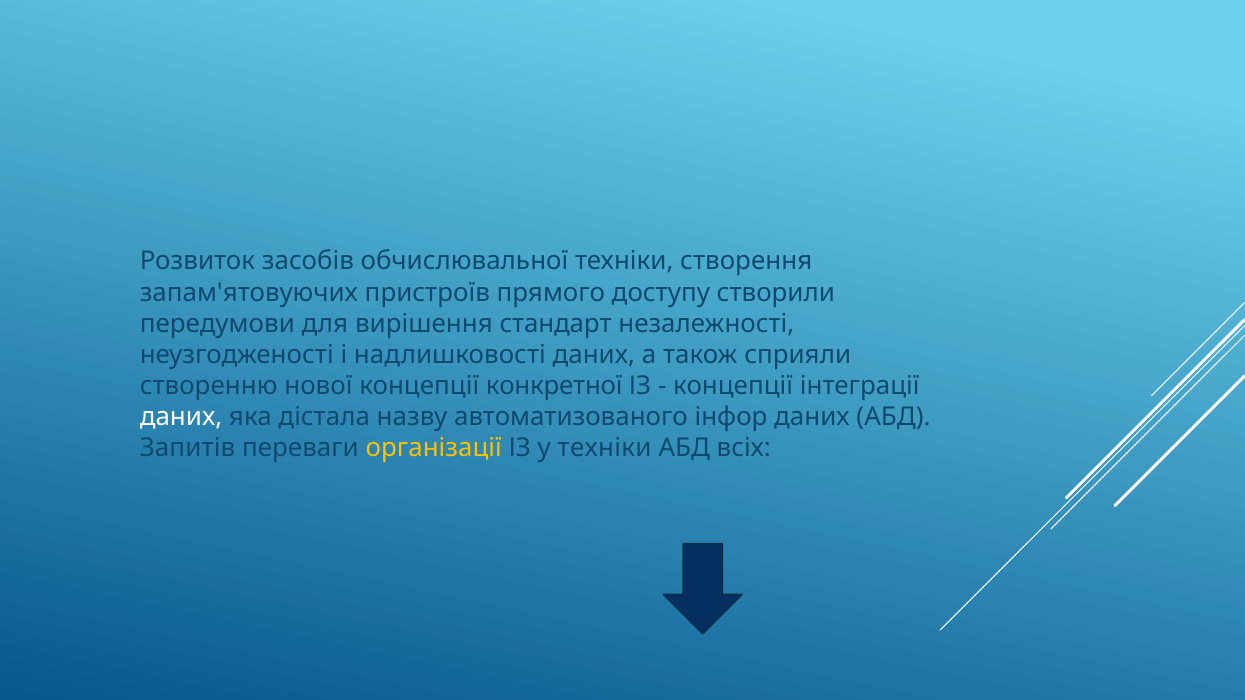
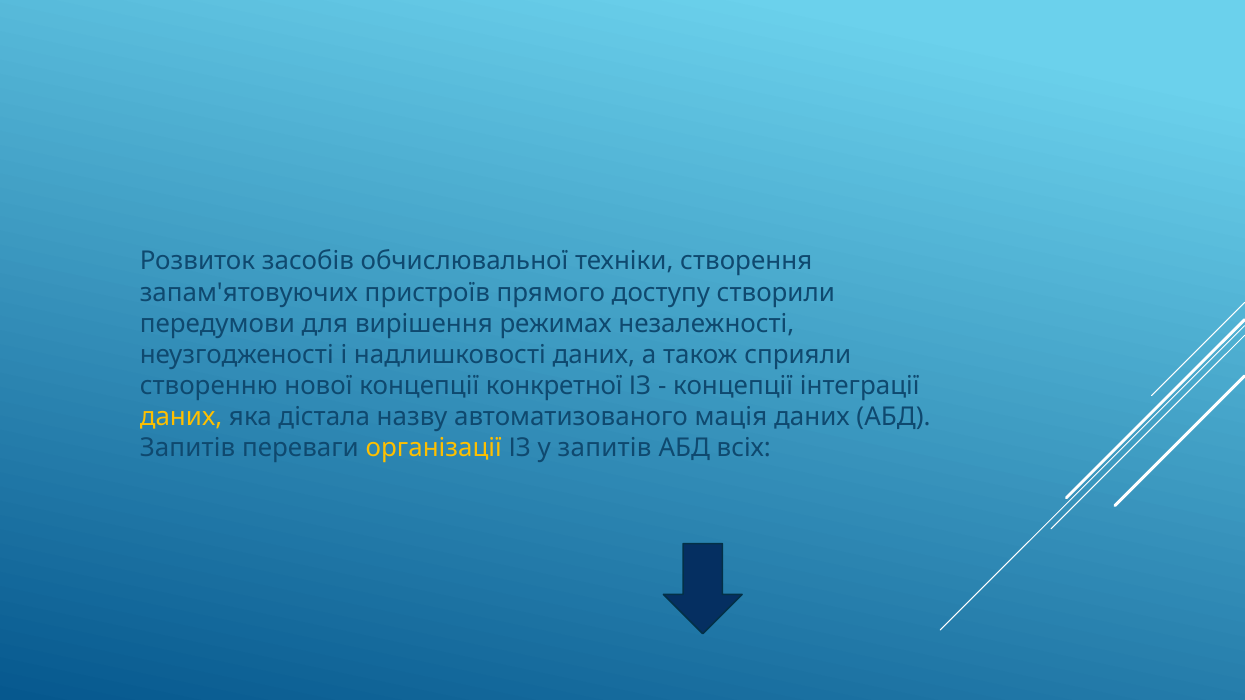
стандарт: стандарт -> режимах
даних at (181, 417) colour: white -> yellow
інфор: інфор -> мація
у техніки: техніки -> запитів
